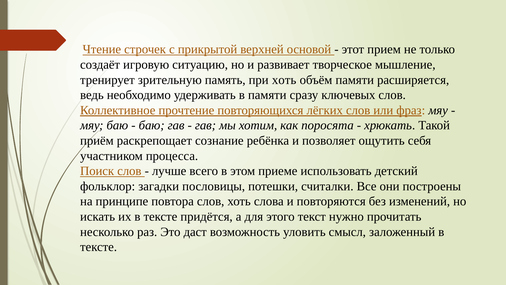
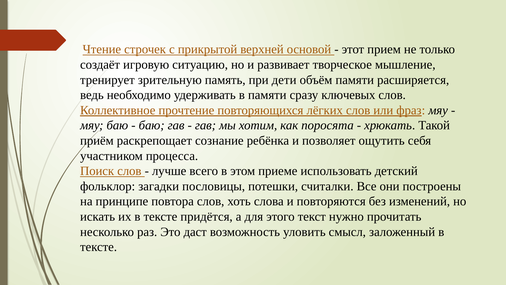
при хоть: хоть -> дети
